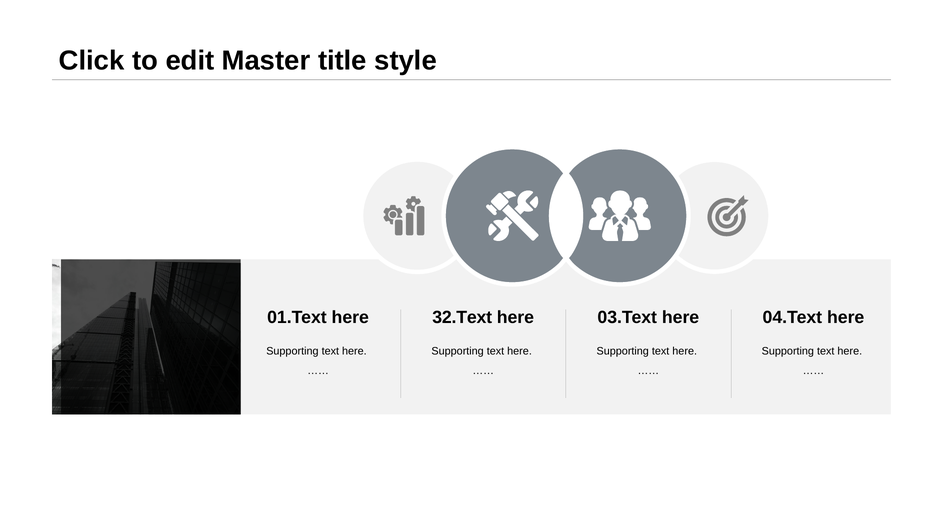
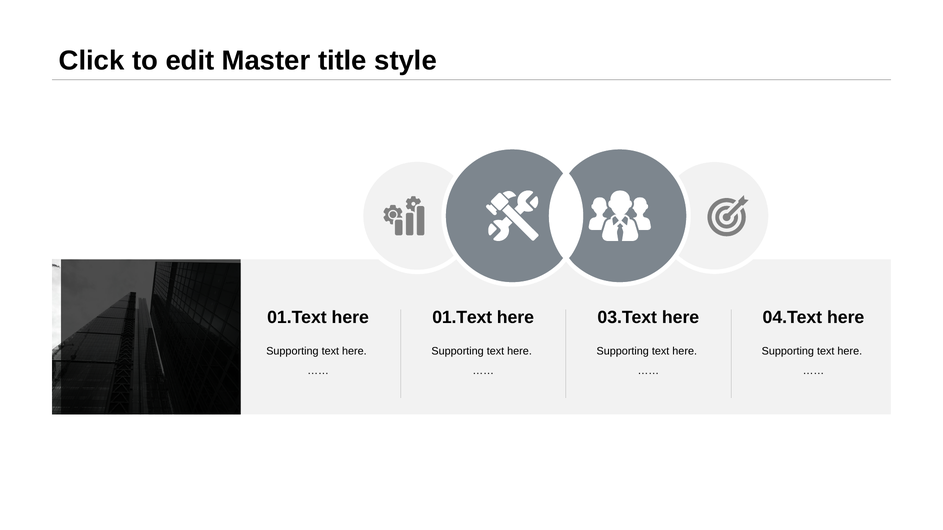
32.Text at (462, 318): 32.Text -> 01.Text
